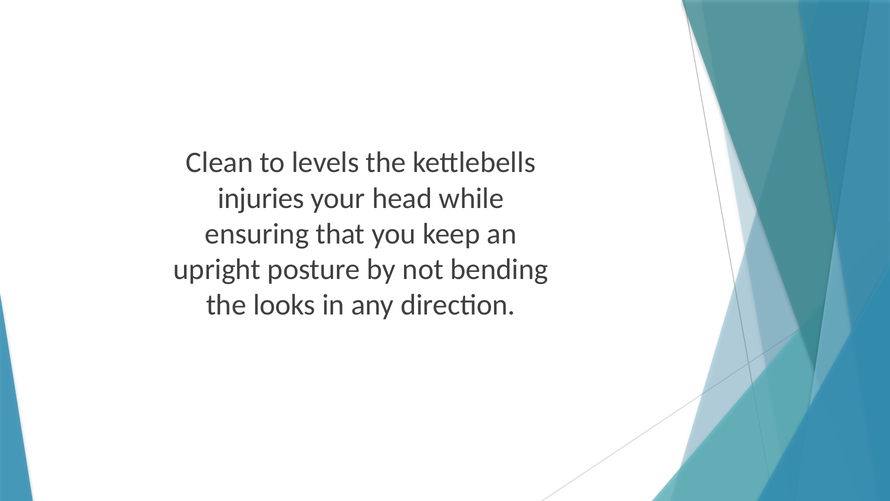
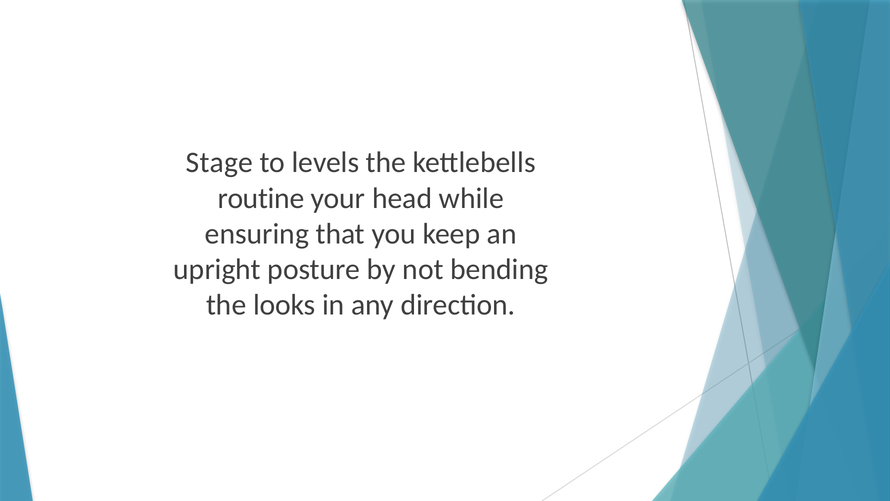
Clean: Clean -> Stage
injuries: injuries -> routine
